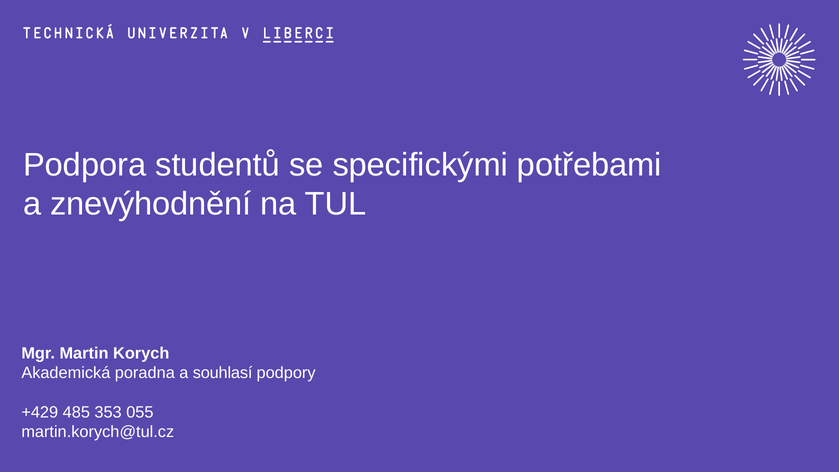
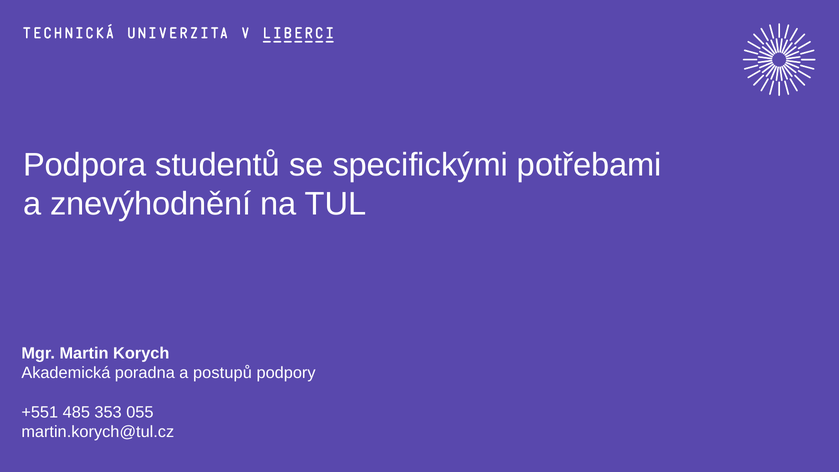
souhlasí: souhlasí -> postupů
+429: +429 -> +551
